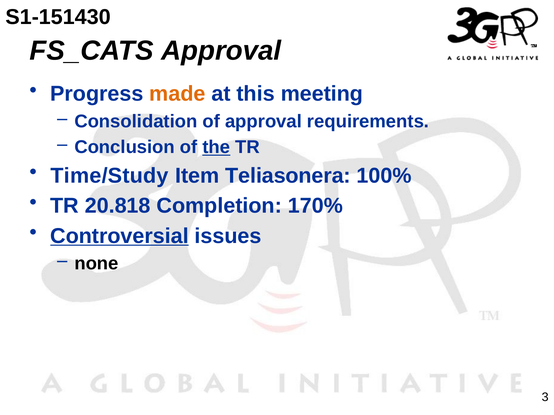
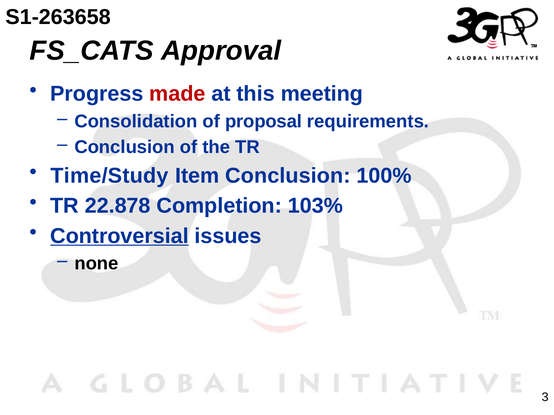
S1-151430: S1-151430 -> S1-263658
made colour: orange -> red
of approval: approval -> proposal
the underline: present -> none
Item Teliasonera: Teliasonera -> Conclusion
20.818: 20.818 -> 22.878
170%: 170% -> 103%
